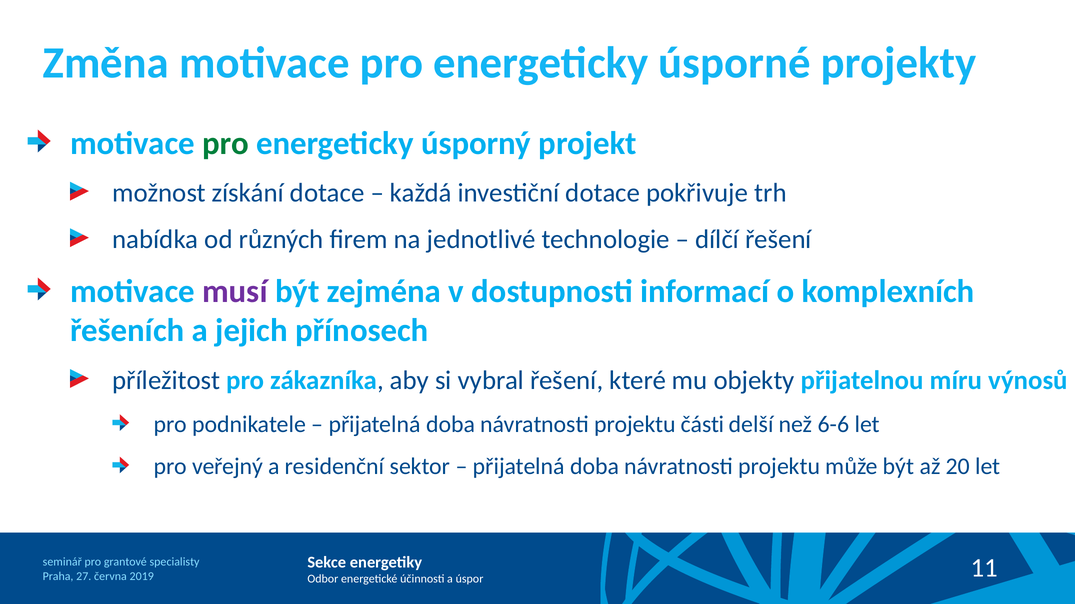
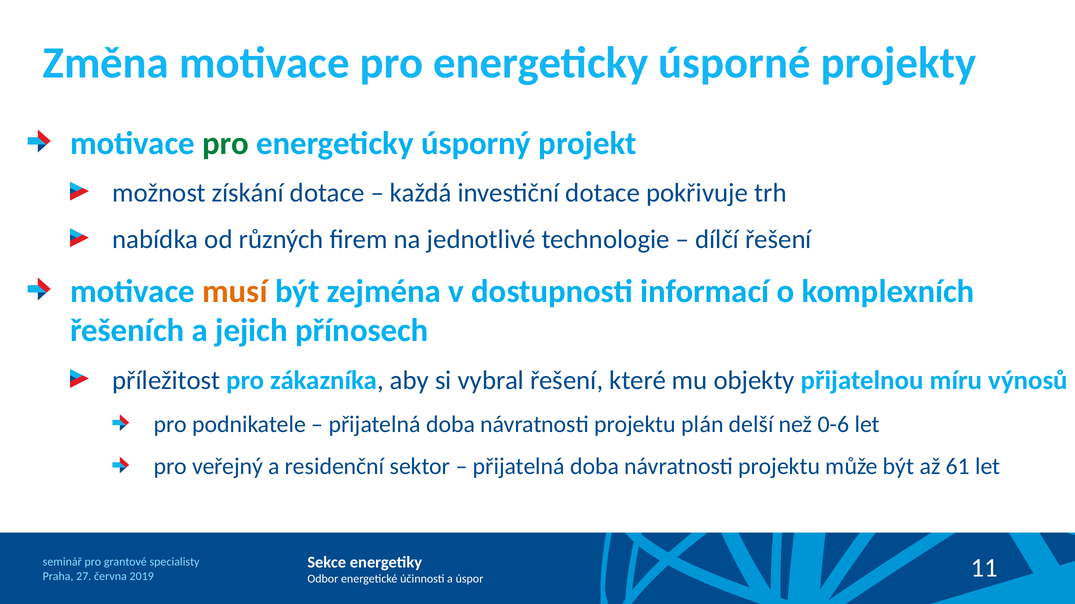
musí colour: purple -> orange
části: části -> plán
6-6: 6-6 -> 0-6
20: 20 -> 61
